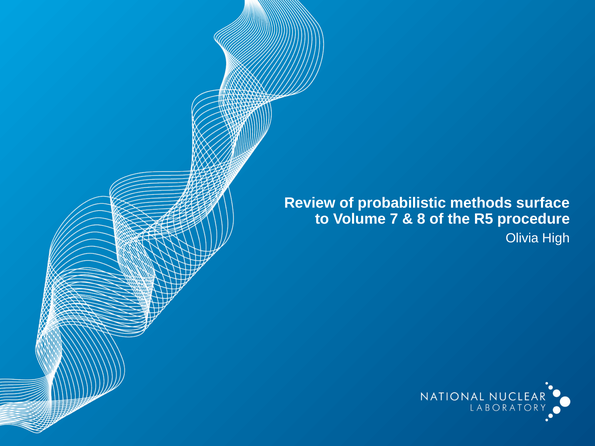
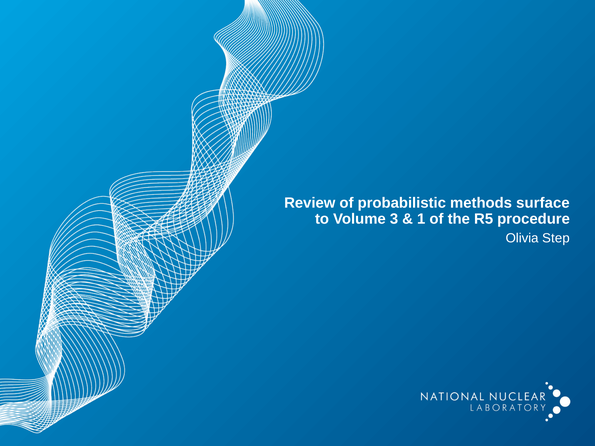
7: 7 -> 3
8: 8 -> 1
High: High -> Step
